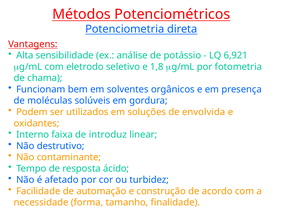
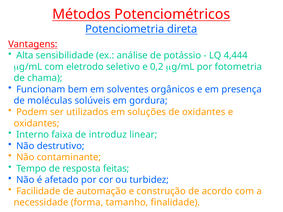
6,921: 6,921 -> 4,444
1,8: 1,8 -> 0,2
de envolvida: envolvida -> oxidantes
ácido: ácido -> feitas
